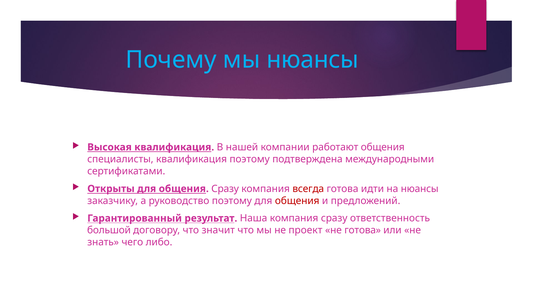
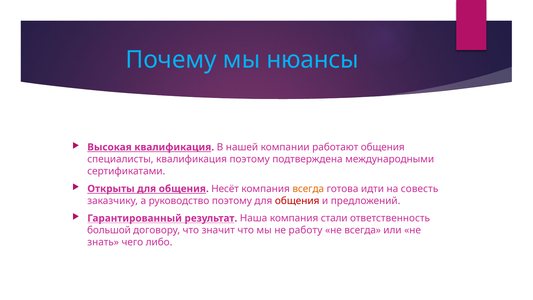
общения Сразу: Сразу -> Несёт
всегда at (308, 189) colour: red -> orange
на нюансы: нюансы -> совесть
компания сразу: сразу -> стали
проект: проект -> работу
не готова: готова -> всегда
